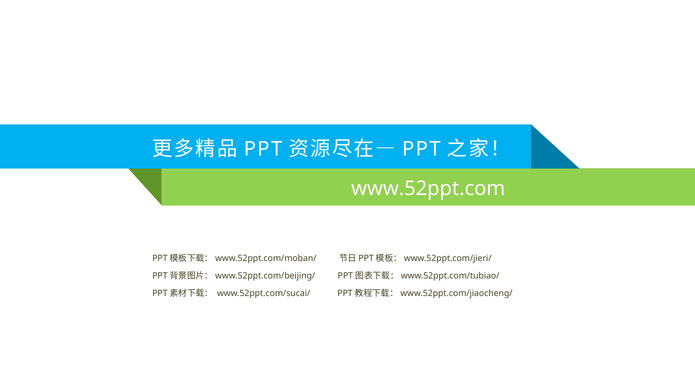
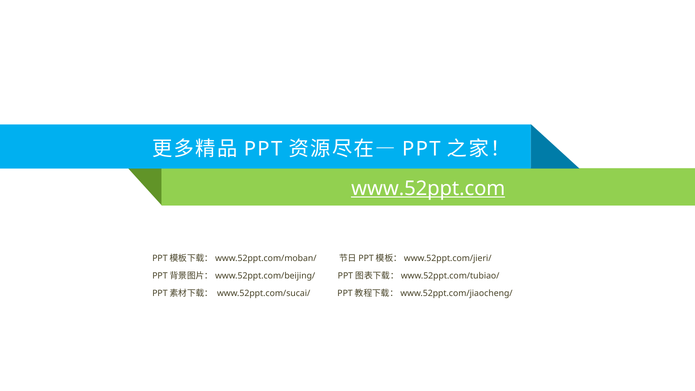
www.52ppt.com underline: none -> present
